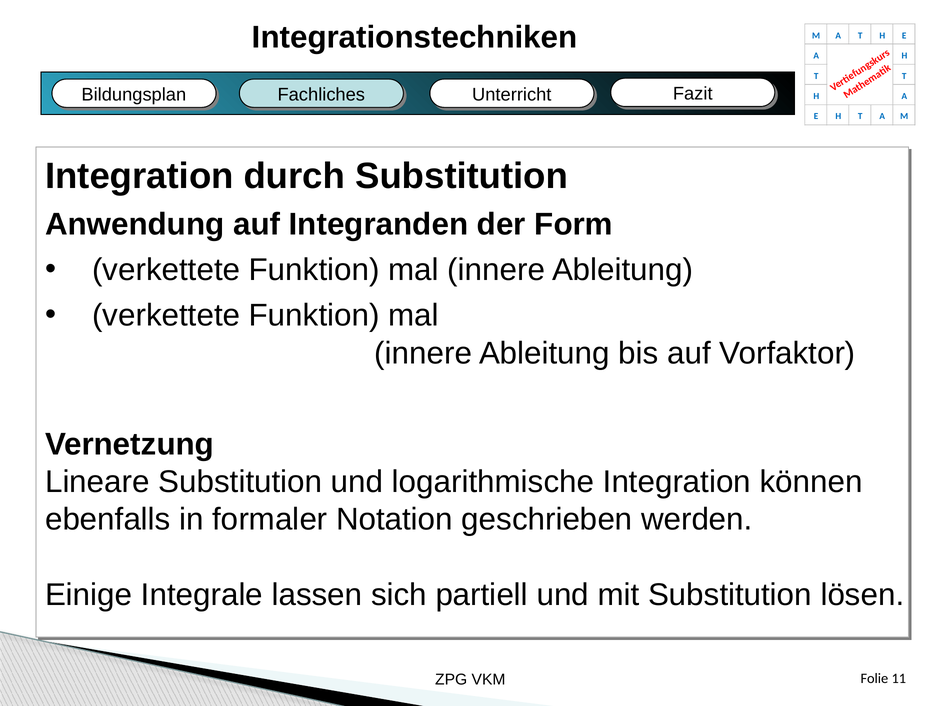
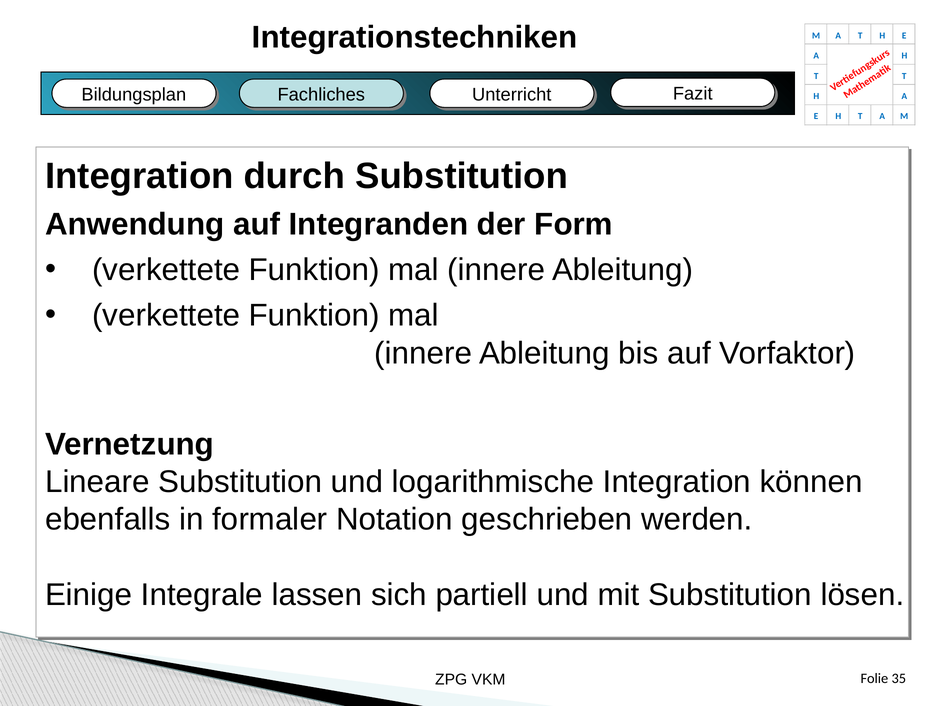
11: 11 -> 35
